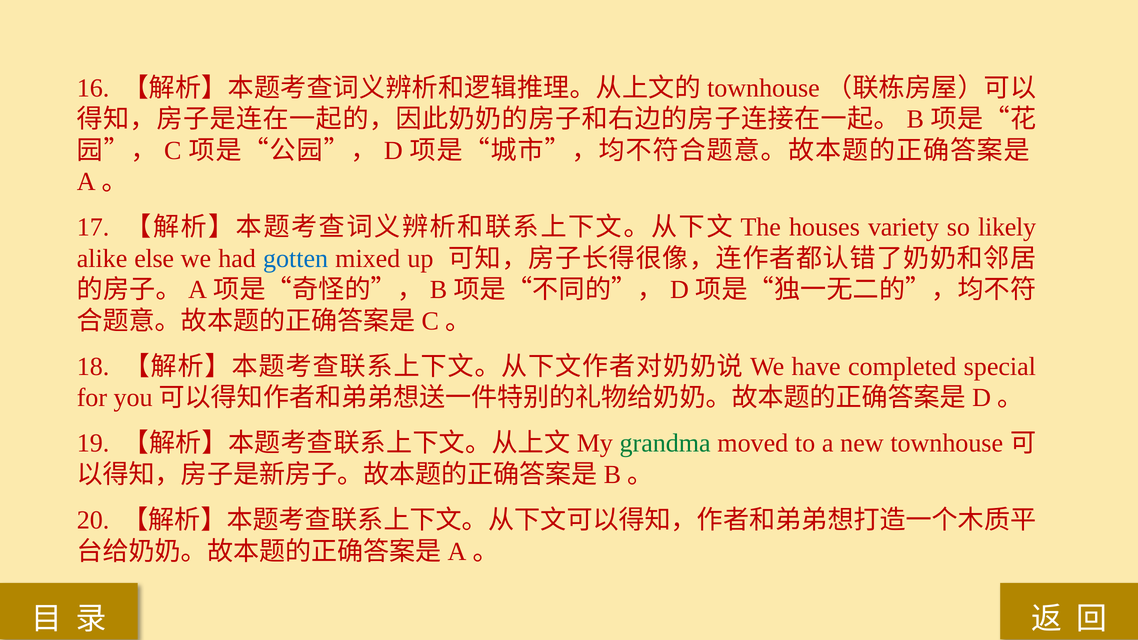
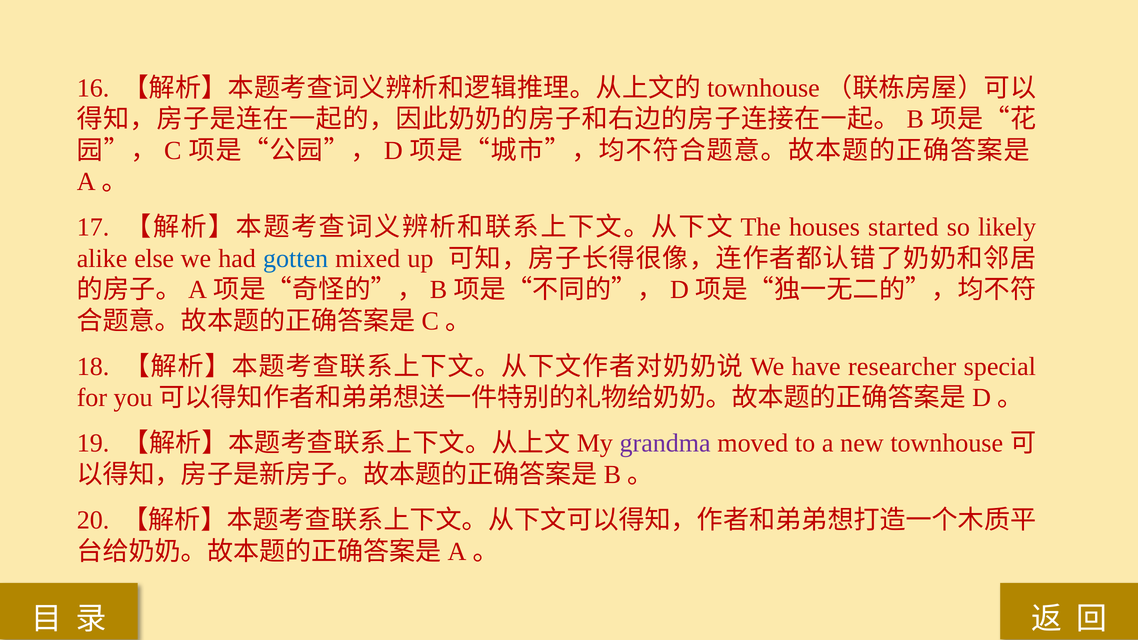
variety: variety -> started
completed: completed -> researcher
grandma colour: green -> purple
